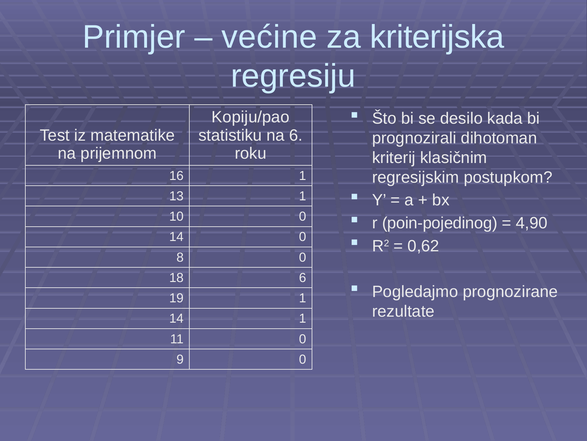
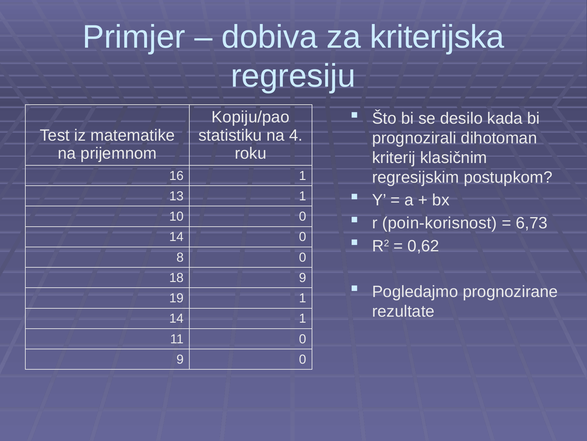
većine: većine -> dobiva
na 6: 6 -> 4
poin-pojedinog: poin-pojedinog -> poin-korisnost
4,90: 4,90 -> 6,73
18 6: 6 -> 9
